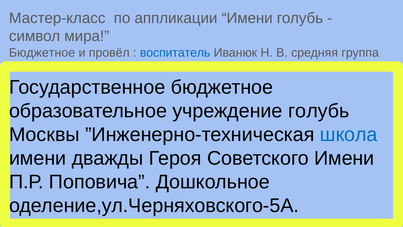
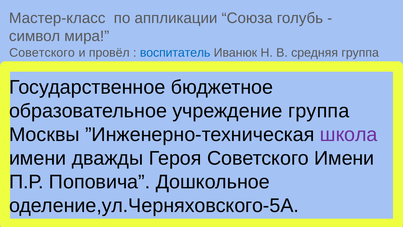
аппликации Имени: Имени -> Союза
Бюджетное at (42, 53): Бюджетное -> Советского
учреждение голубь: голубь -> группа
школа colour: blue -> purple
